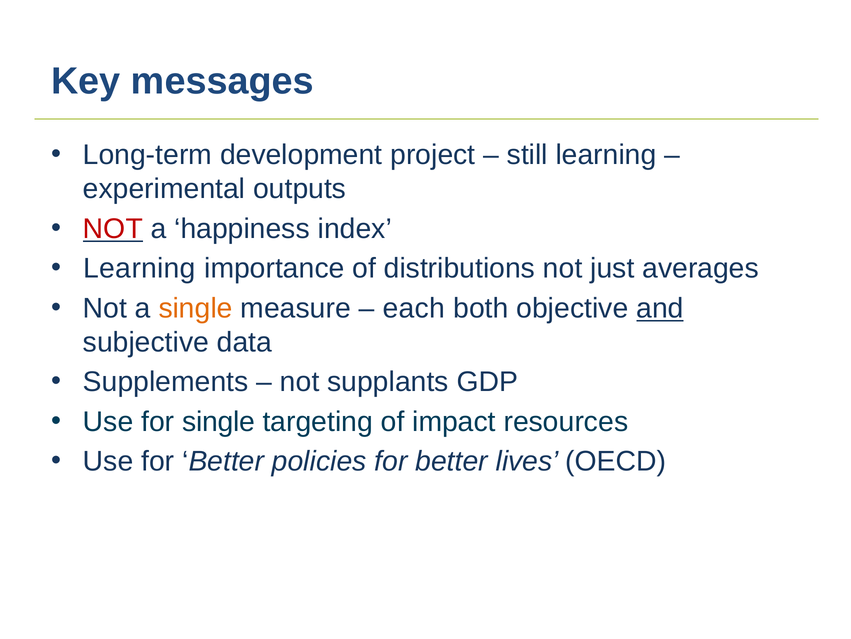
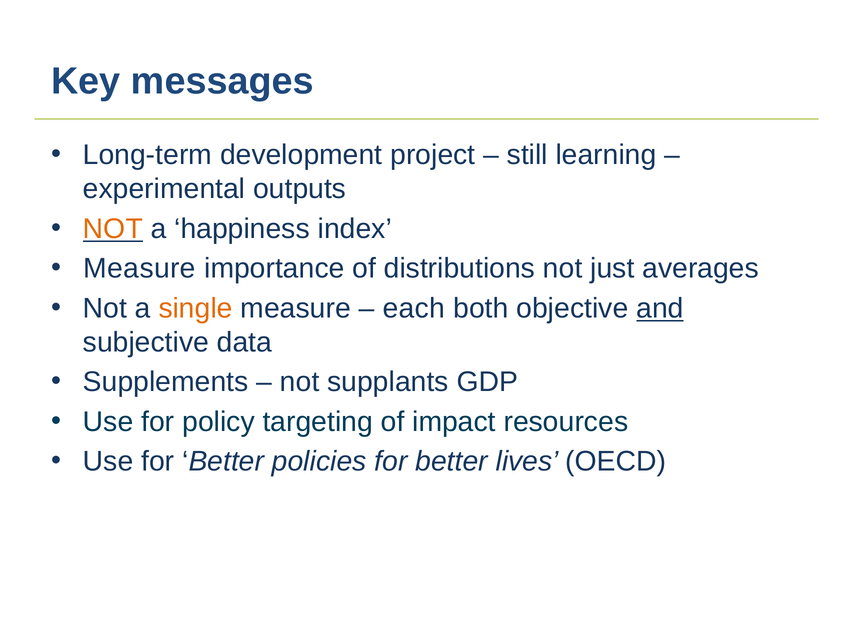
NOT at (113, 228) colour: red -> orange
Learning at (140, 268): Learning -> Measure
for single: single -> policy
